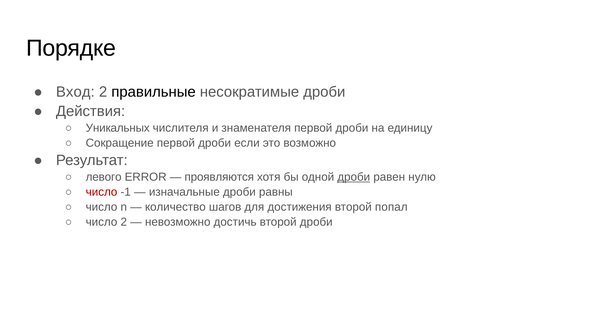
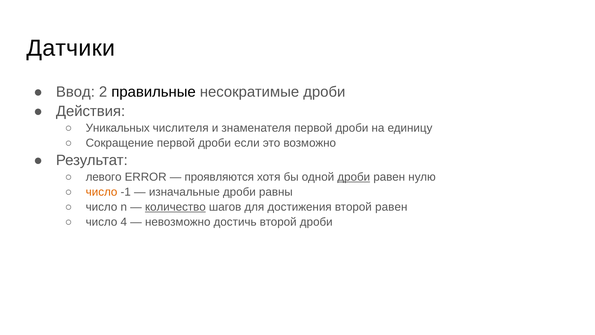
Порядке: Порядке -> Датчики
Вход: Вход -> Ввод
число at (102, 192) colour: red -> orange
количество underline: none -> present
второй попал: попал -> равен
число 2: 2 -> 4
